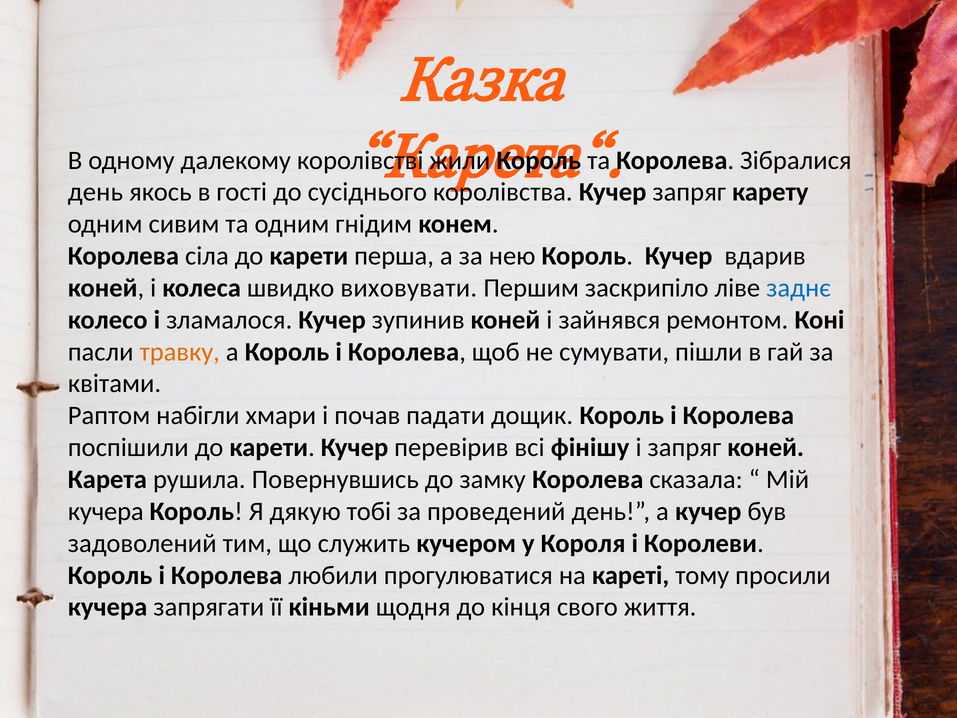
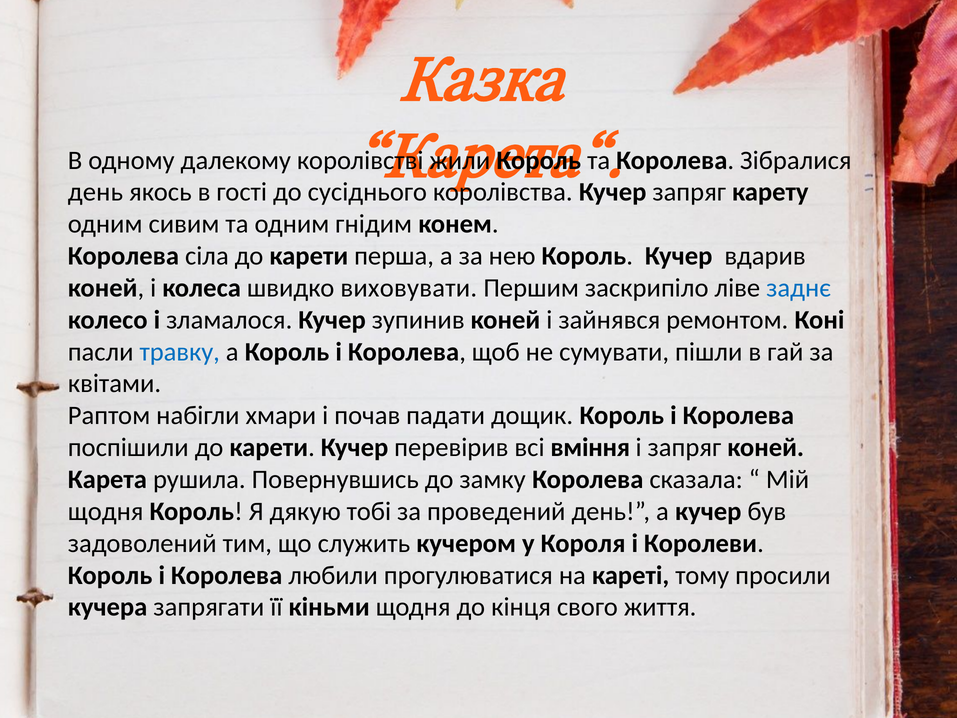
травку colour: orange -> blue
фінішу: фінішу -> вміння
кучера at (106, 511): кучера -> щодня
